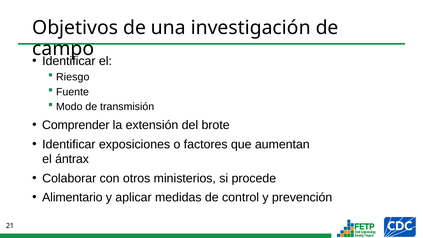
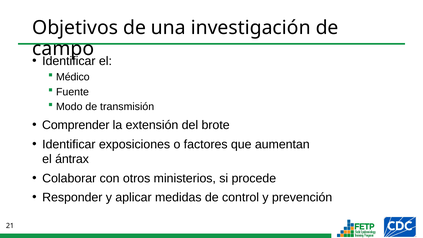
Riesgo: Riesgo -> Médico
Alimentario: Alimentario -> Responder
